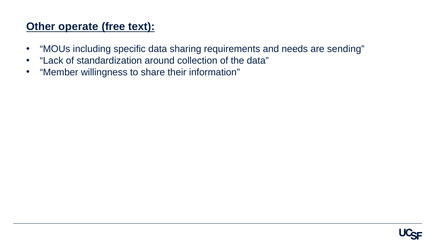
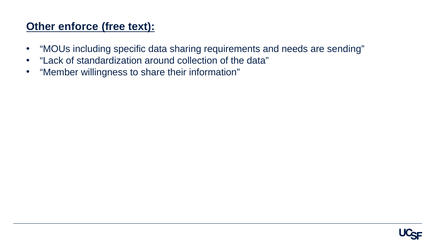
operate: operate -> enforce
